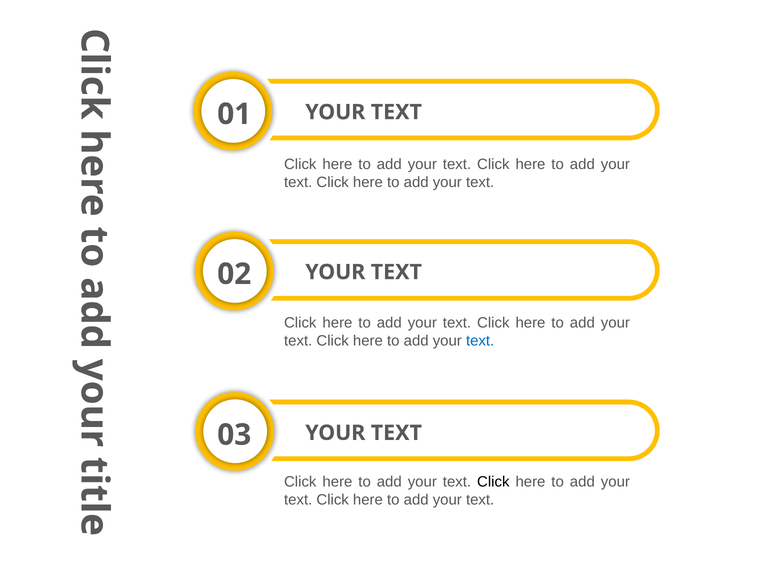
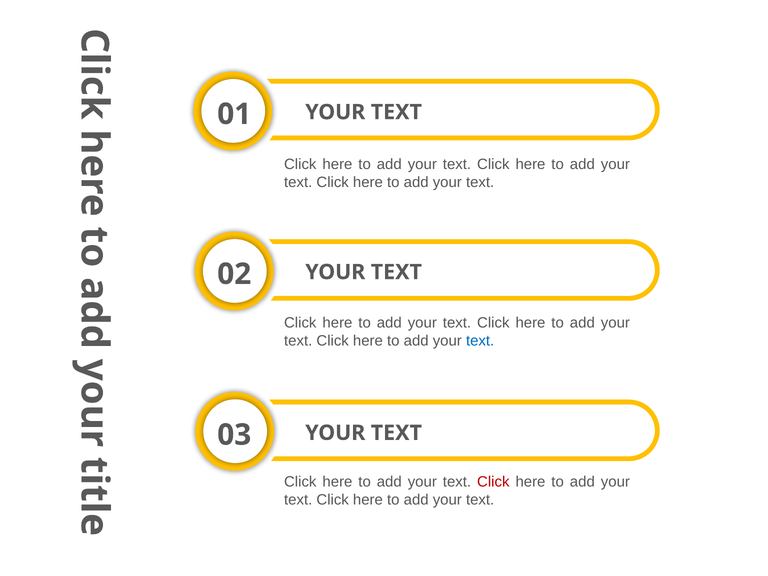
Click at (493, 482) colour: black -> red
